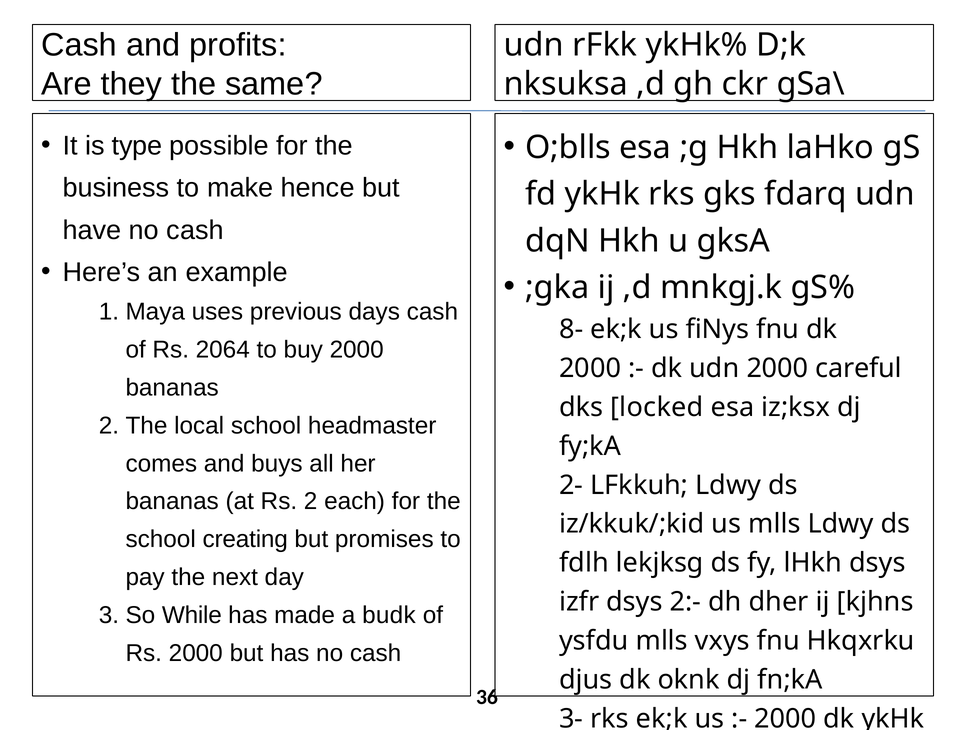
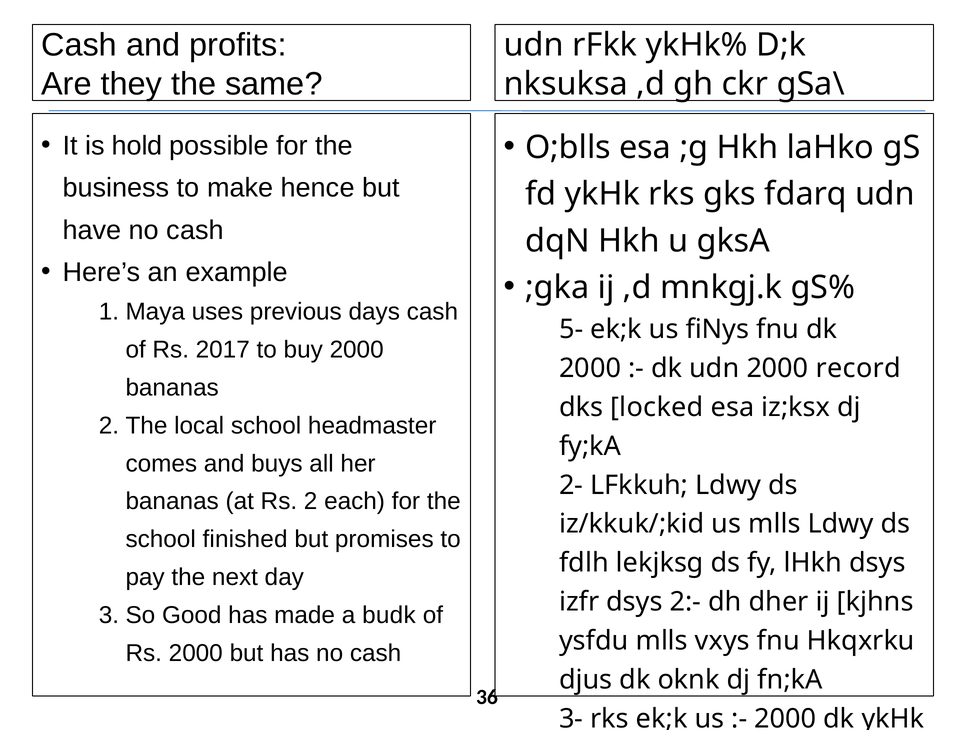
type: type -> hold
8-: 8- -> 5-
2064: 2064 -> 2017
careful: careful -> record
creating: creating -> finished
While: While -> Good
